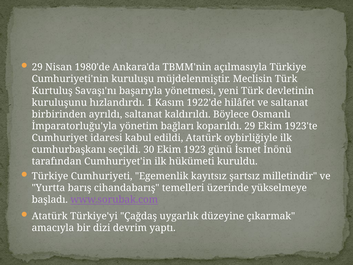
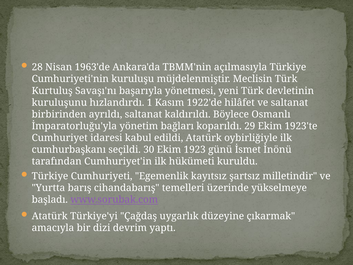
29 at (37, 67): 29 -> 28
1980'de: 1980'de -> 1963'de
